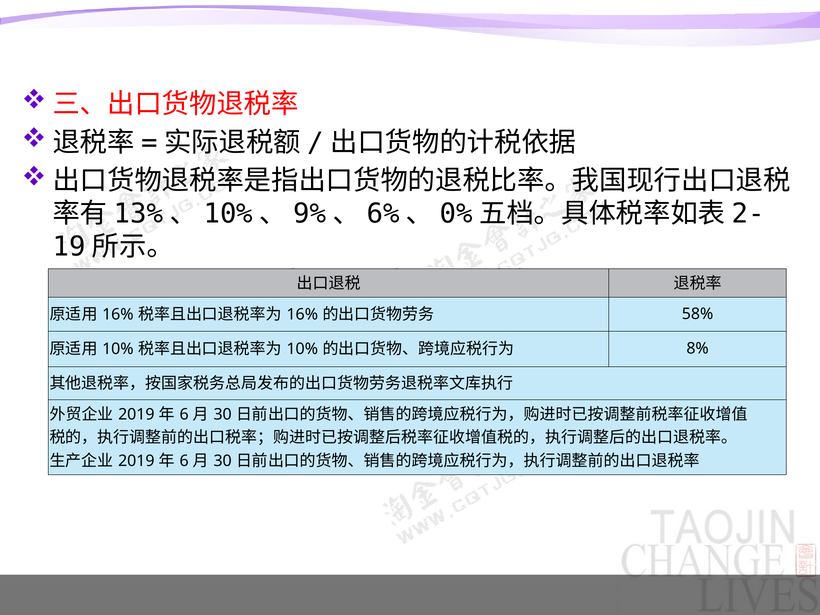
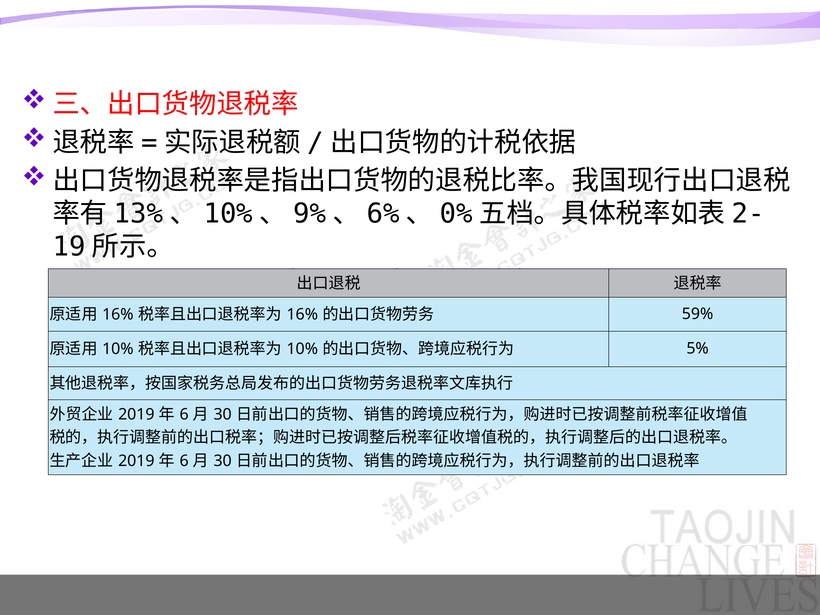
58%: 58% -> 59%
8%: 8% -> 5%
